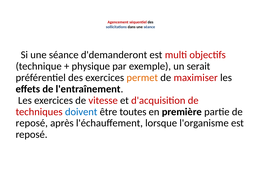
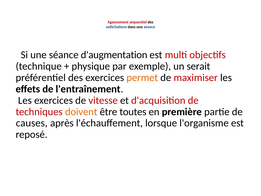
d'demanderont: d'demanderont -> d'augmentation
doivent colour: blue -> orange
reposé at (32, 123): reposé -> causes
